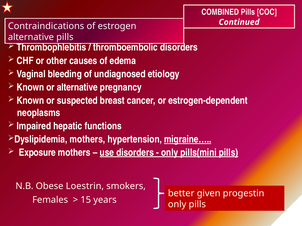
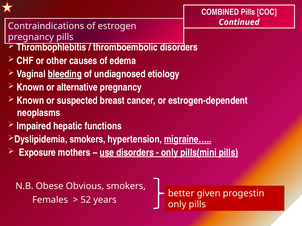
alternative at (31, 37): alternative -> pregnancy
bleeding underline: none -> present
mothers at (88, 140): mothers -> smokers
Loestrin: Loestrin -> Obvious
15: 15 -> 52
